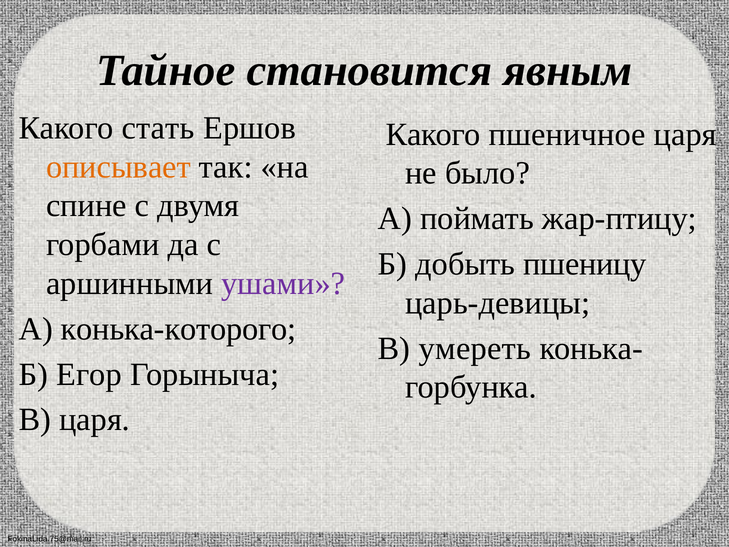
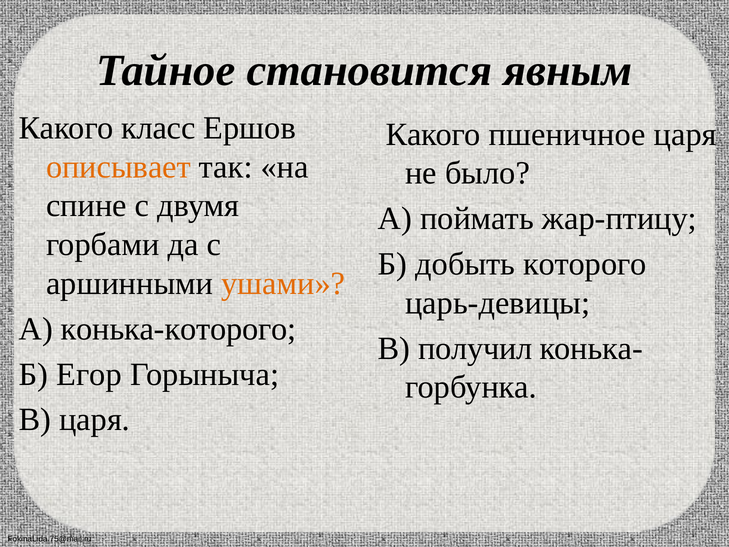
стать: стать -> класс
пшеницу: пшеницу -> которого
ушами colour: purple -> orange
умереть: умереть -> получил
